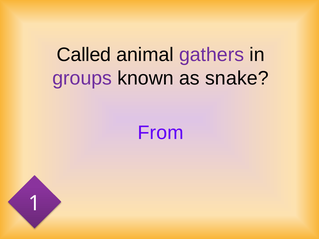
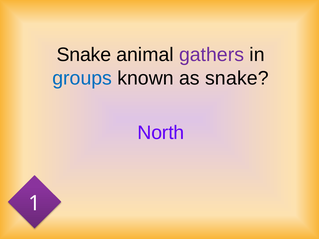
Called at (84, 55): Called -> Snake
groups colour: purple -> blue
From: From -> North
